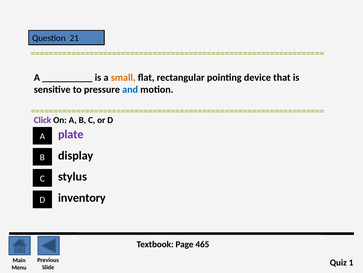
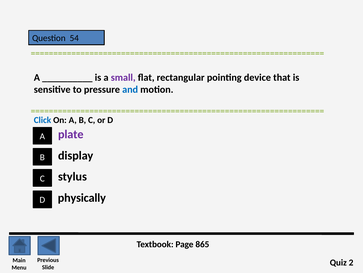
21: 21 -> 54
small colour: orange -> purple
Click colour: purple -> blue
inventory: inventory -> physically
465: 465 -> 865
1: 1 -> 2
